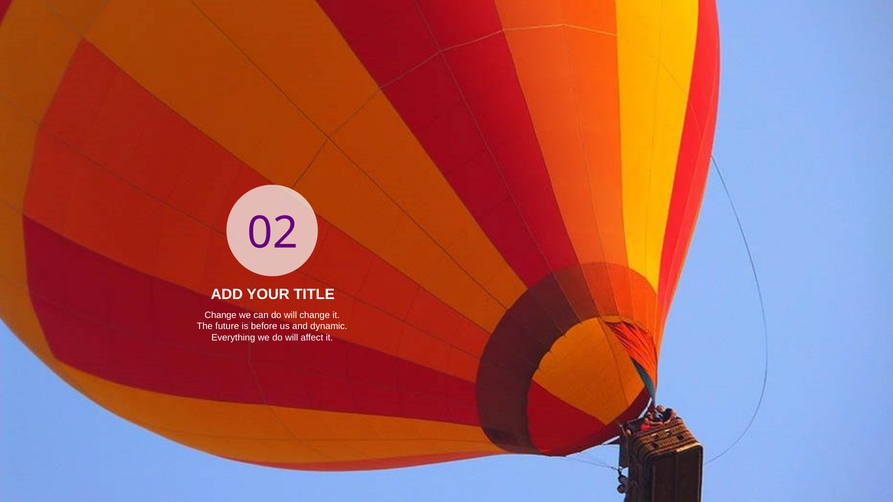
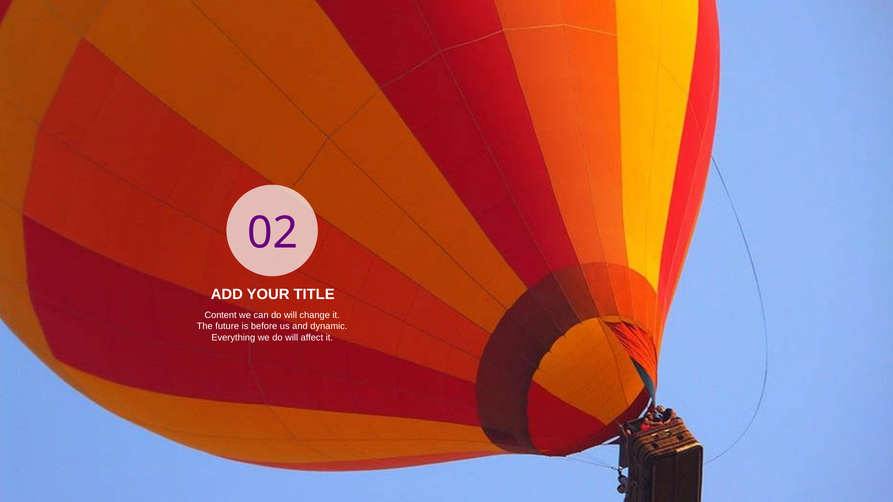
Change at (221, 315): Change -> Content
